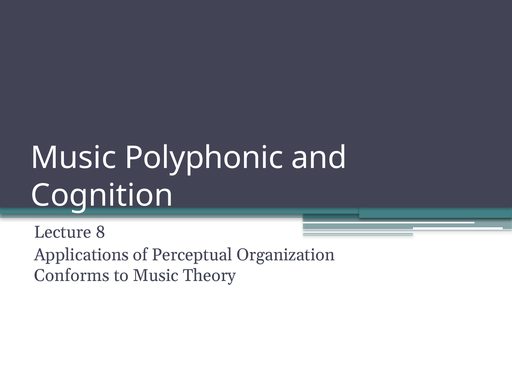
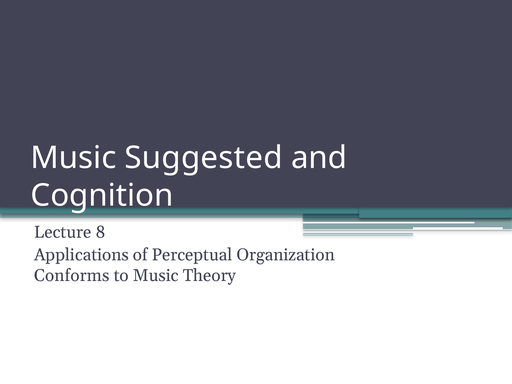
Polyphonic: Polyphonic -> Suggested
